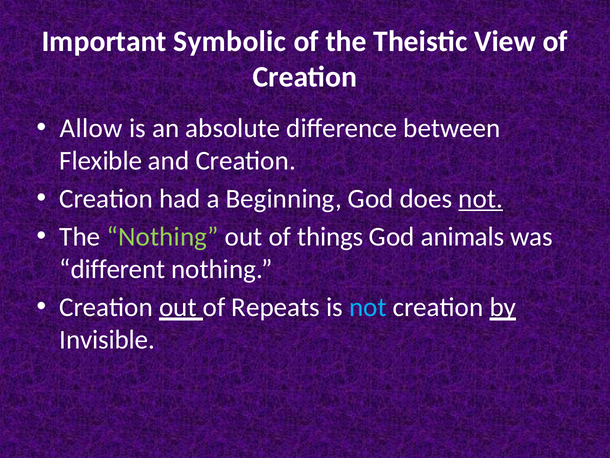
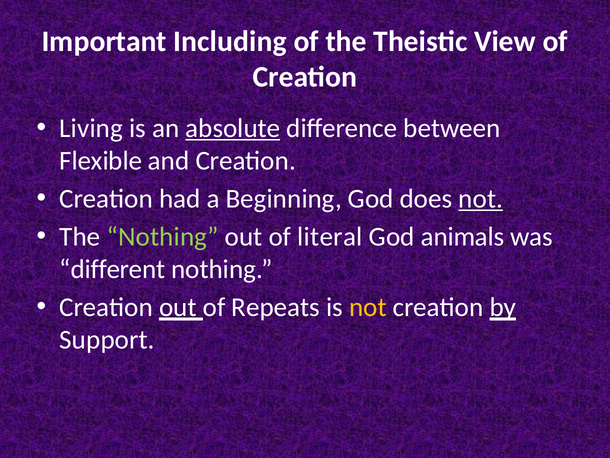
Symbolic: Symbolic -> Including
Allow: Allow -> Living
absolute underline: none -> present
things: things -> literal
not at (368, 307) colour: light blue -> yellow
Invisible: Invisible -> Support
